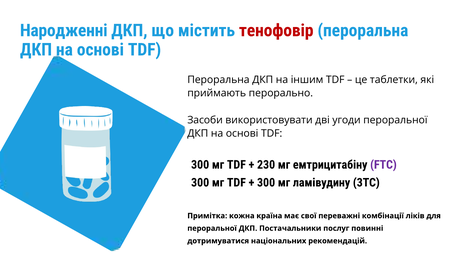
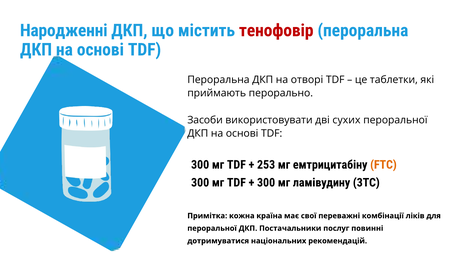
іншим: іншим -> отворі
угоди: угоди -> сухих
230: 230 -> 253
FTC colour: purple -> orange
